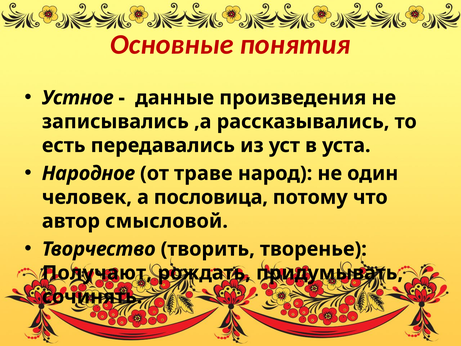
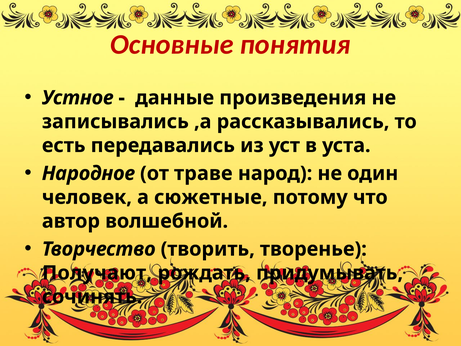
пословица: пословица -> сюжетные
смысловой: смысловой -> волшебной
